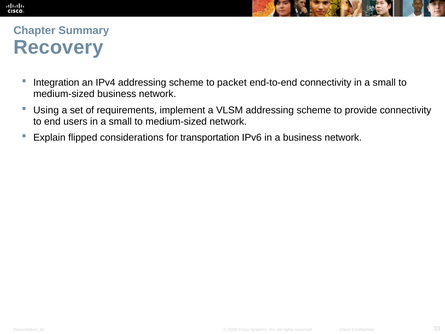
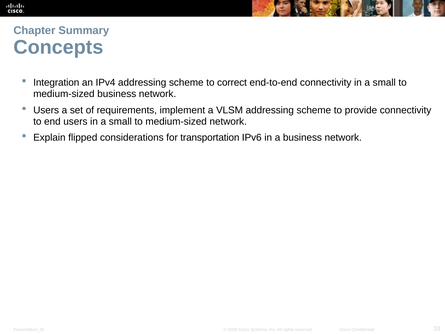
Recovery: Recovery -> Concepts
packet: packet -> correct
Using at (46, 110): Using -> Users
